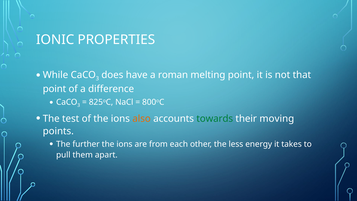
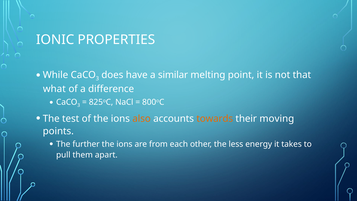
roman: roman -> similar
point at (54, 89): point -> what
towards colour: green -> orange
